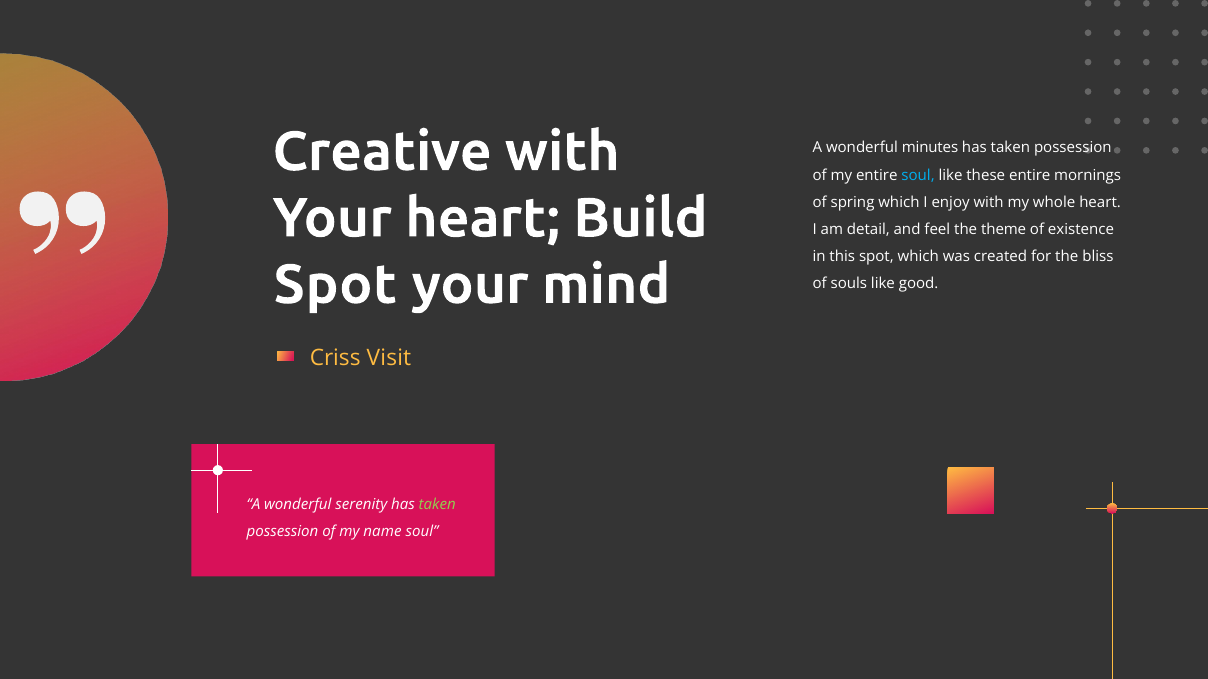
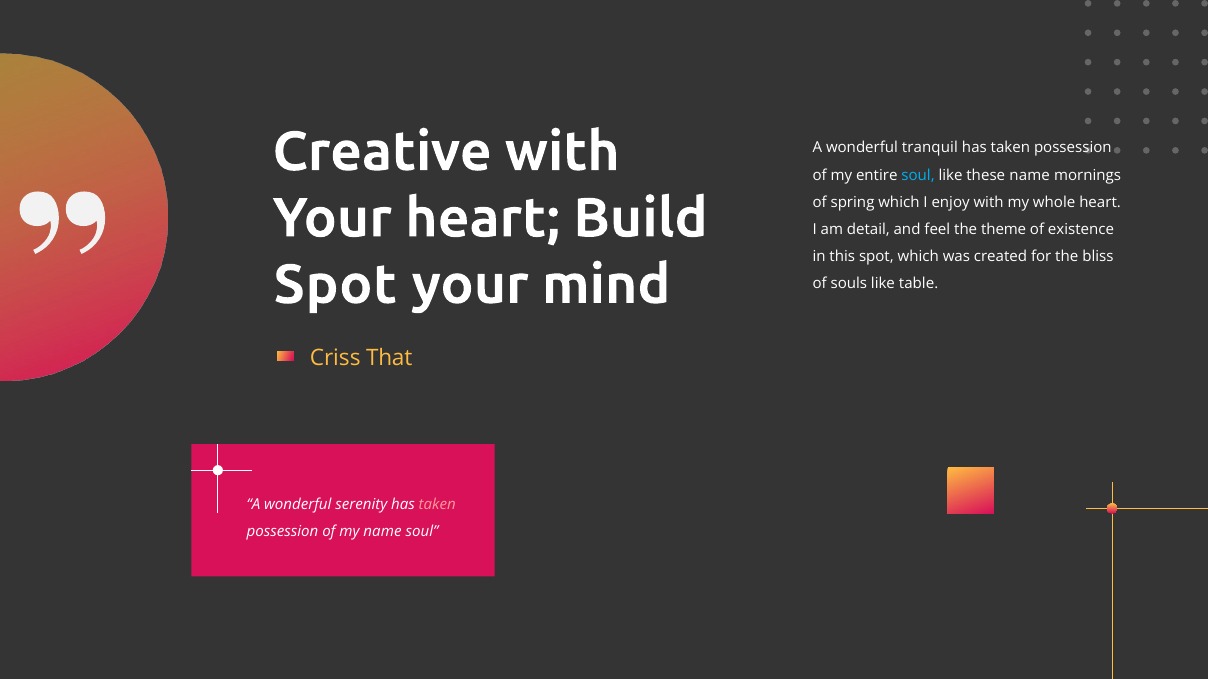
minutes: minutes -> tranquil
these entire: entire -> name
good: good -> table
Visit: Visit -> That
taken at (437, 505) colour: light green -> pink
